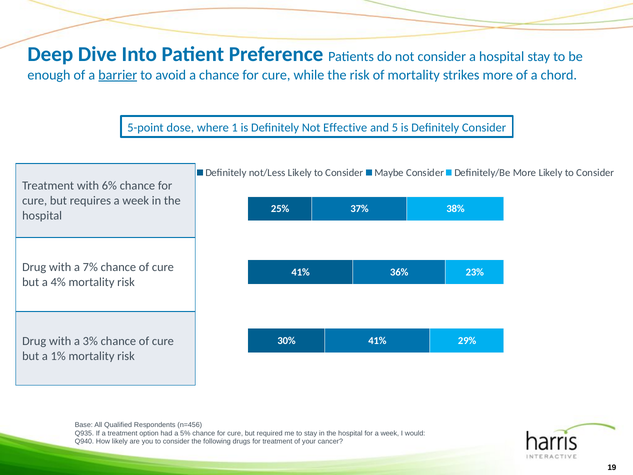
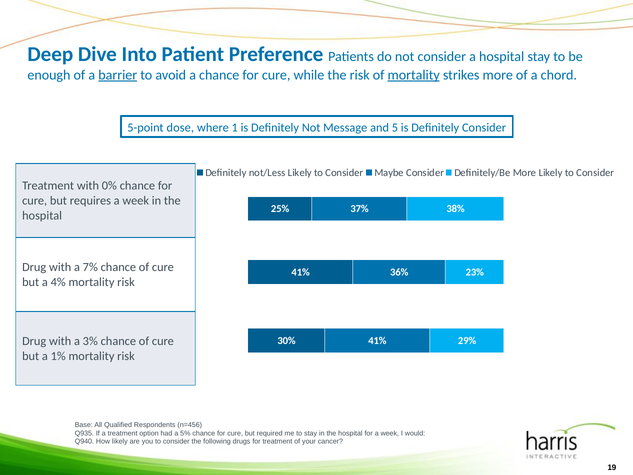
mortality at (414, 75) underline: none -> present
Effective: Effective -> Message
6%: 6% -> 0%
